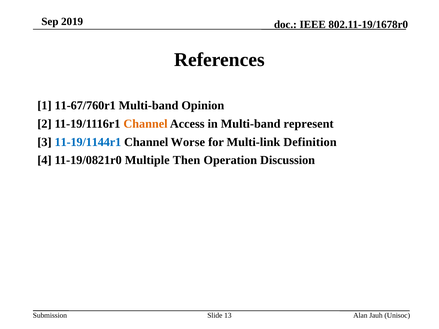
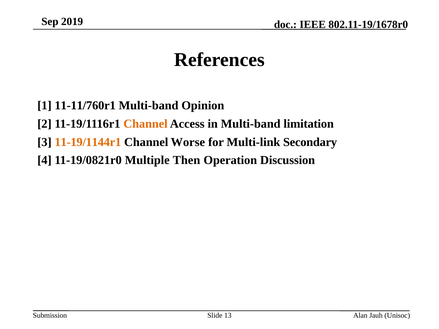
11-67/760r1: 11-67/760r1 -> 11-11/760r1
represent: represent -> limitation
11-19/1144r1 colour: blue -> orange
Definition: Definition -> Secondary
